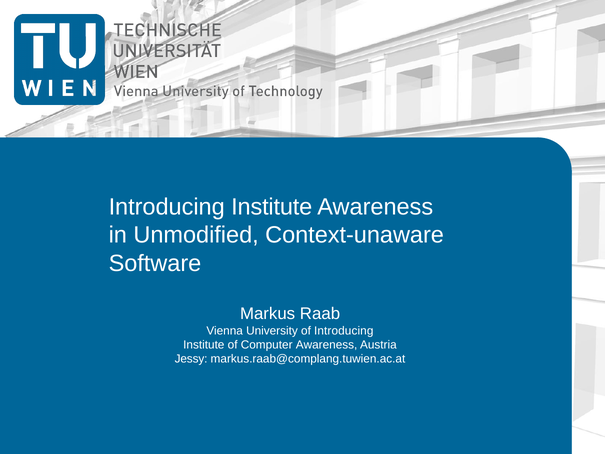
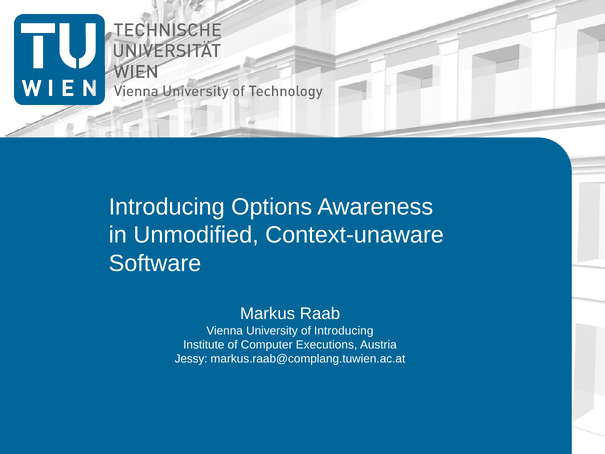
Institute at (272, 207): Institute -> Options
Computer Awareness: Awareness -> Executions
